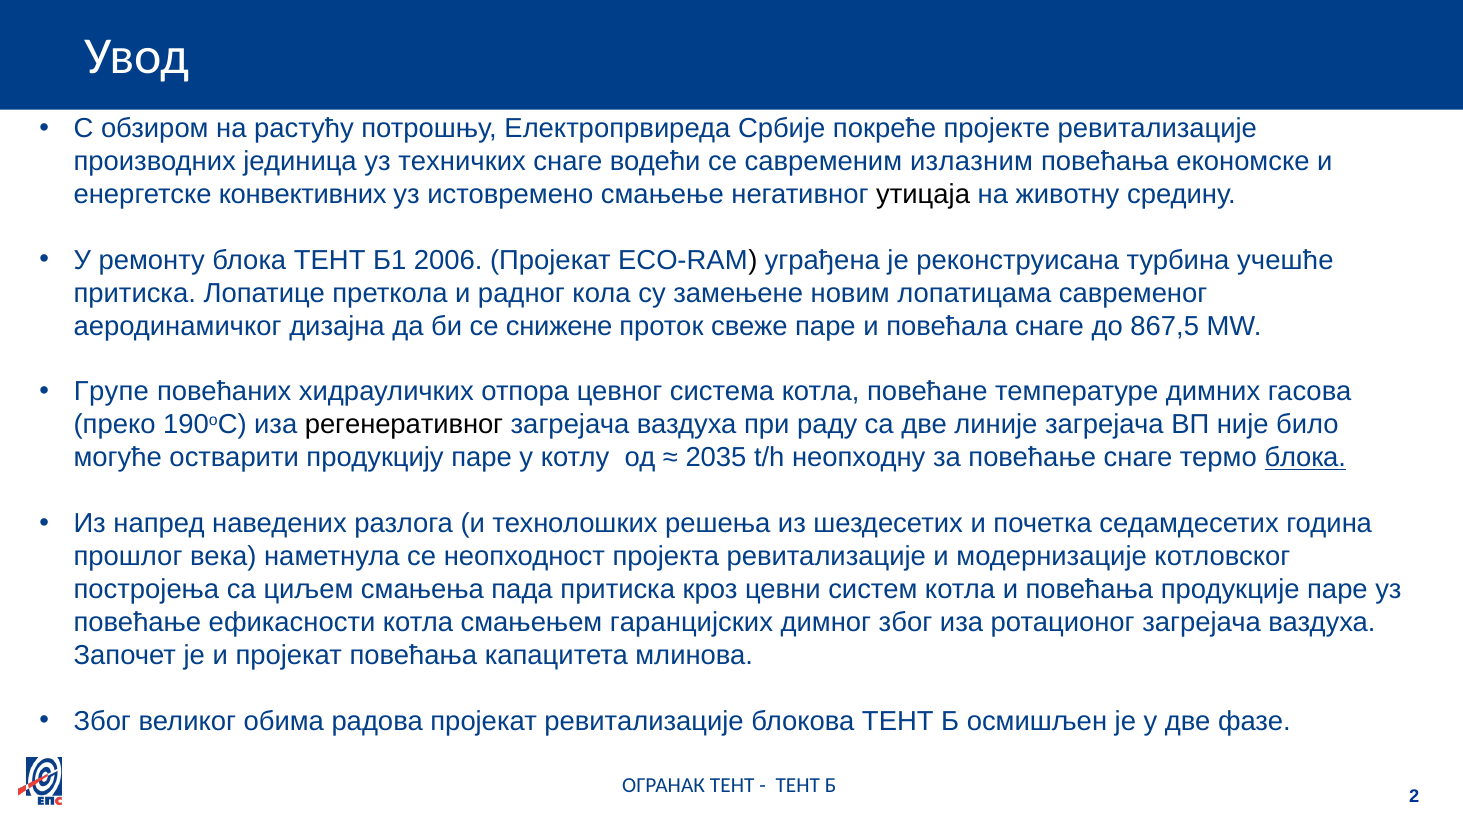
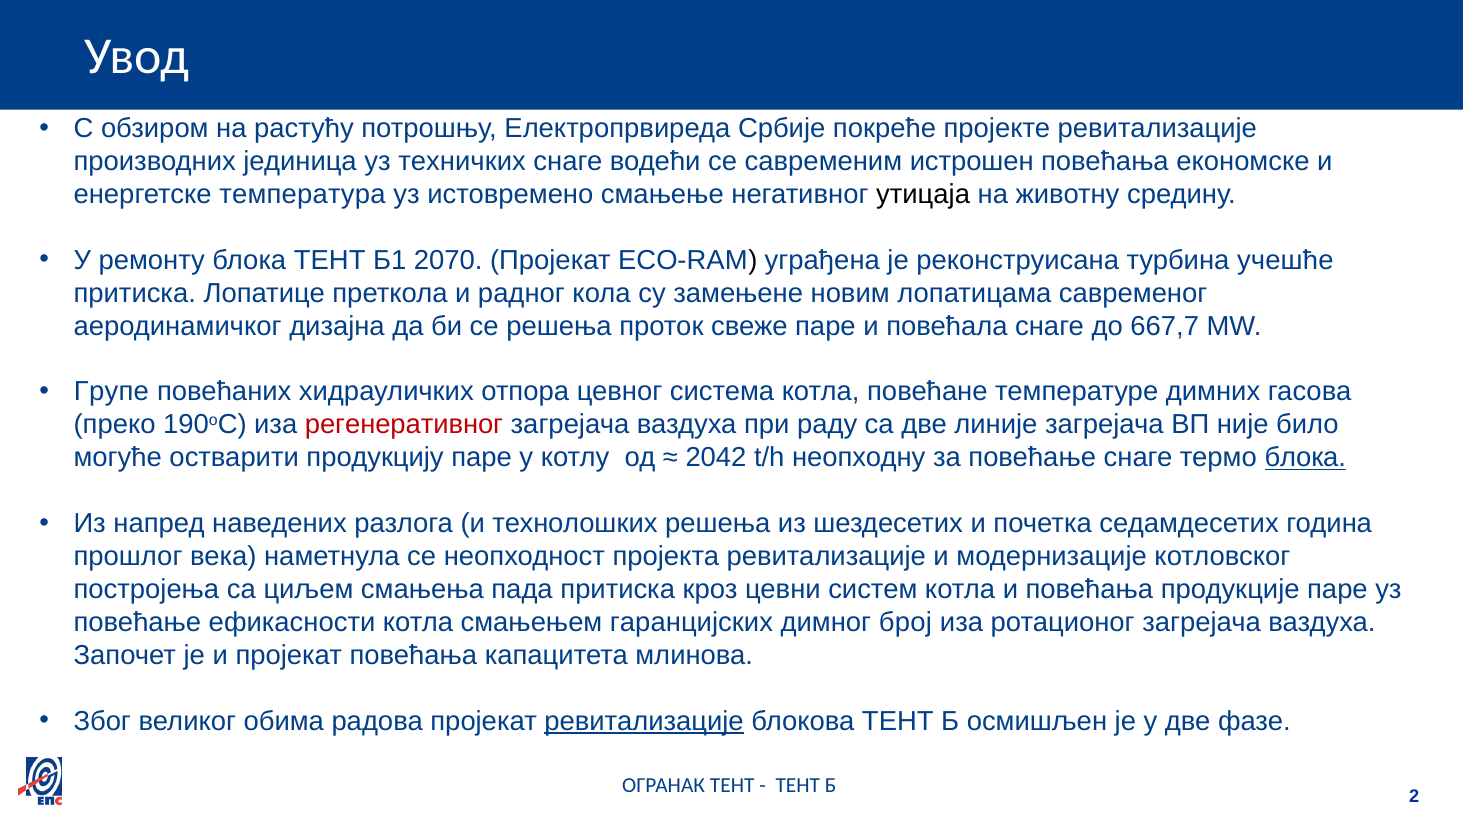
излазним: излазним -> истрошен
конвективних: конвективних -> температура
2006: 2006 -> 2070
се снижене: снижене -> решења
867,5: 867,5 -> 667,7
регенеративног colour: black -> red
2035: 2035 -> 2042
димног због: због -> број
ревитализације at (644, 721) underline: none -> present
